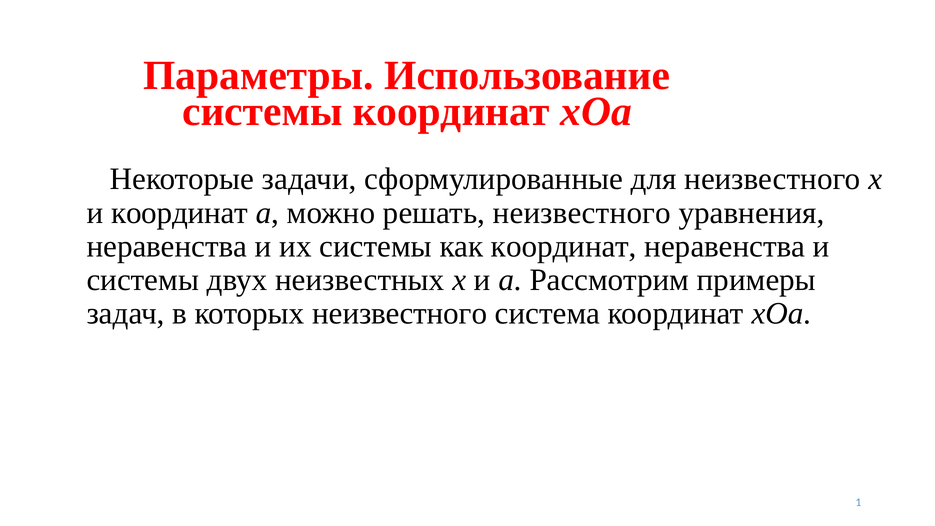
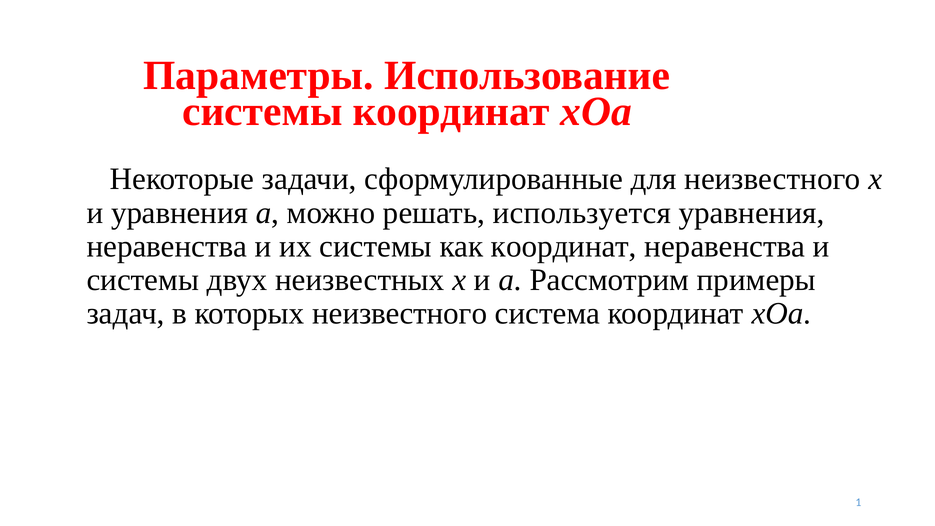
и координат: координат -> уравнения
решать неизвестного: неизвестного -> используется
